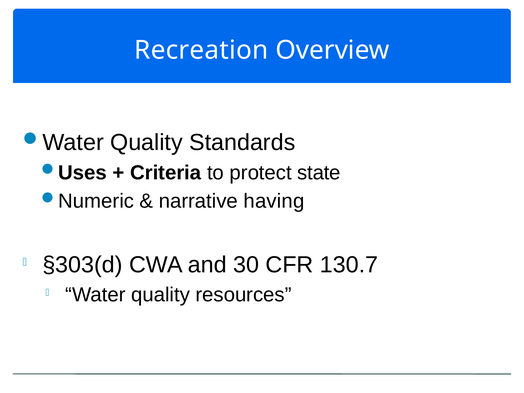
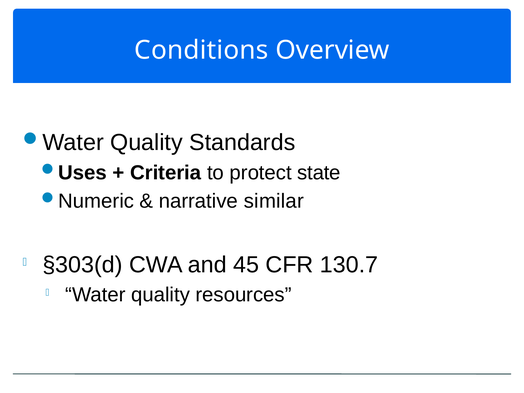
Recreation: Recreation -> Conditions
having: having -> similar
30: 30 -> 45
